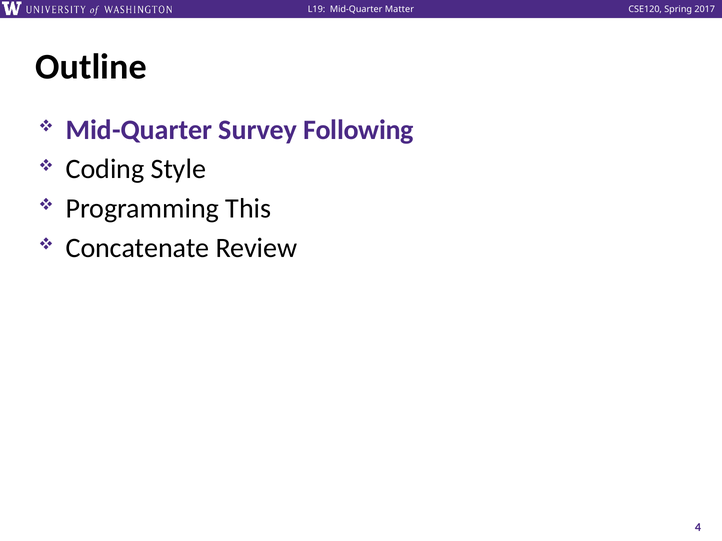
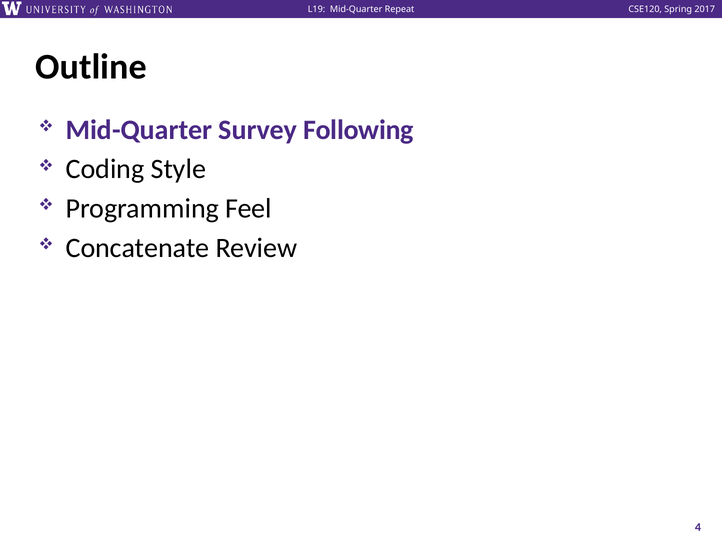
Matter: Matter -> Repeat
This: This -> Feel
